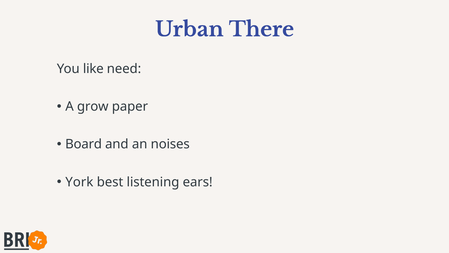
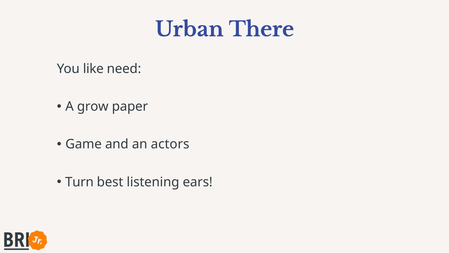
Board: Board -> Game
noises: noises -> actors
York: York -> Turn
